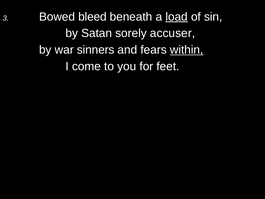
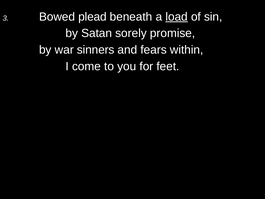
bleed: bleed -> plead
accuser: accuser -> promise
within underline: present -> none
